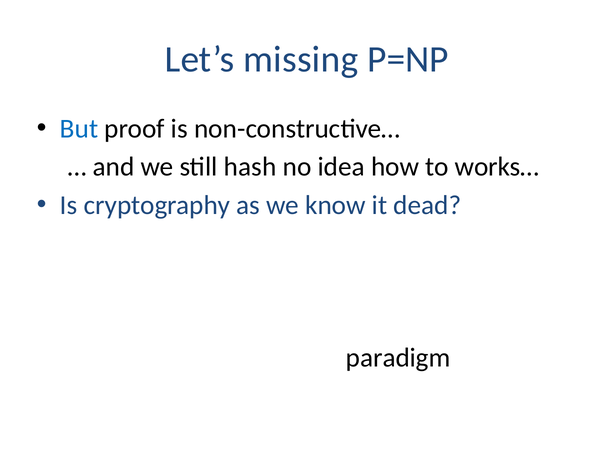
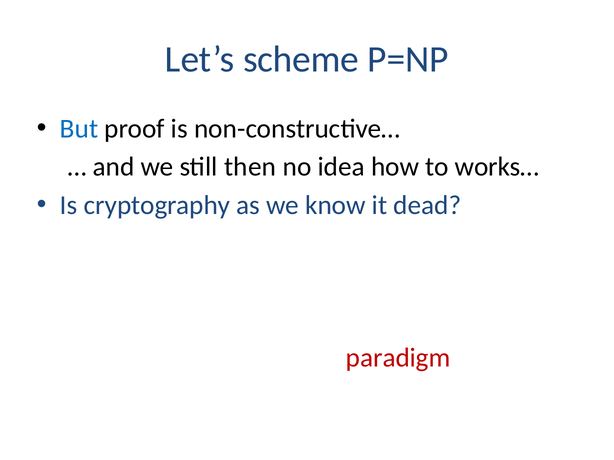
missing: missing -> scheme
hash: hash -> then
paradigm colour: black -> red
